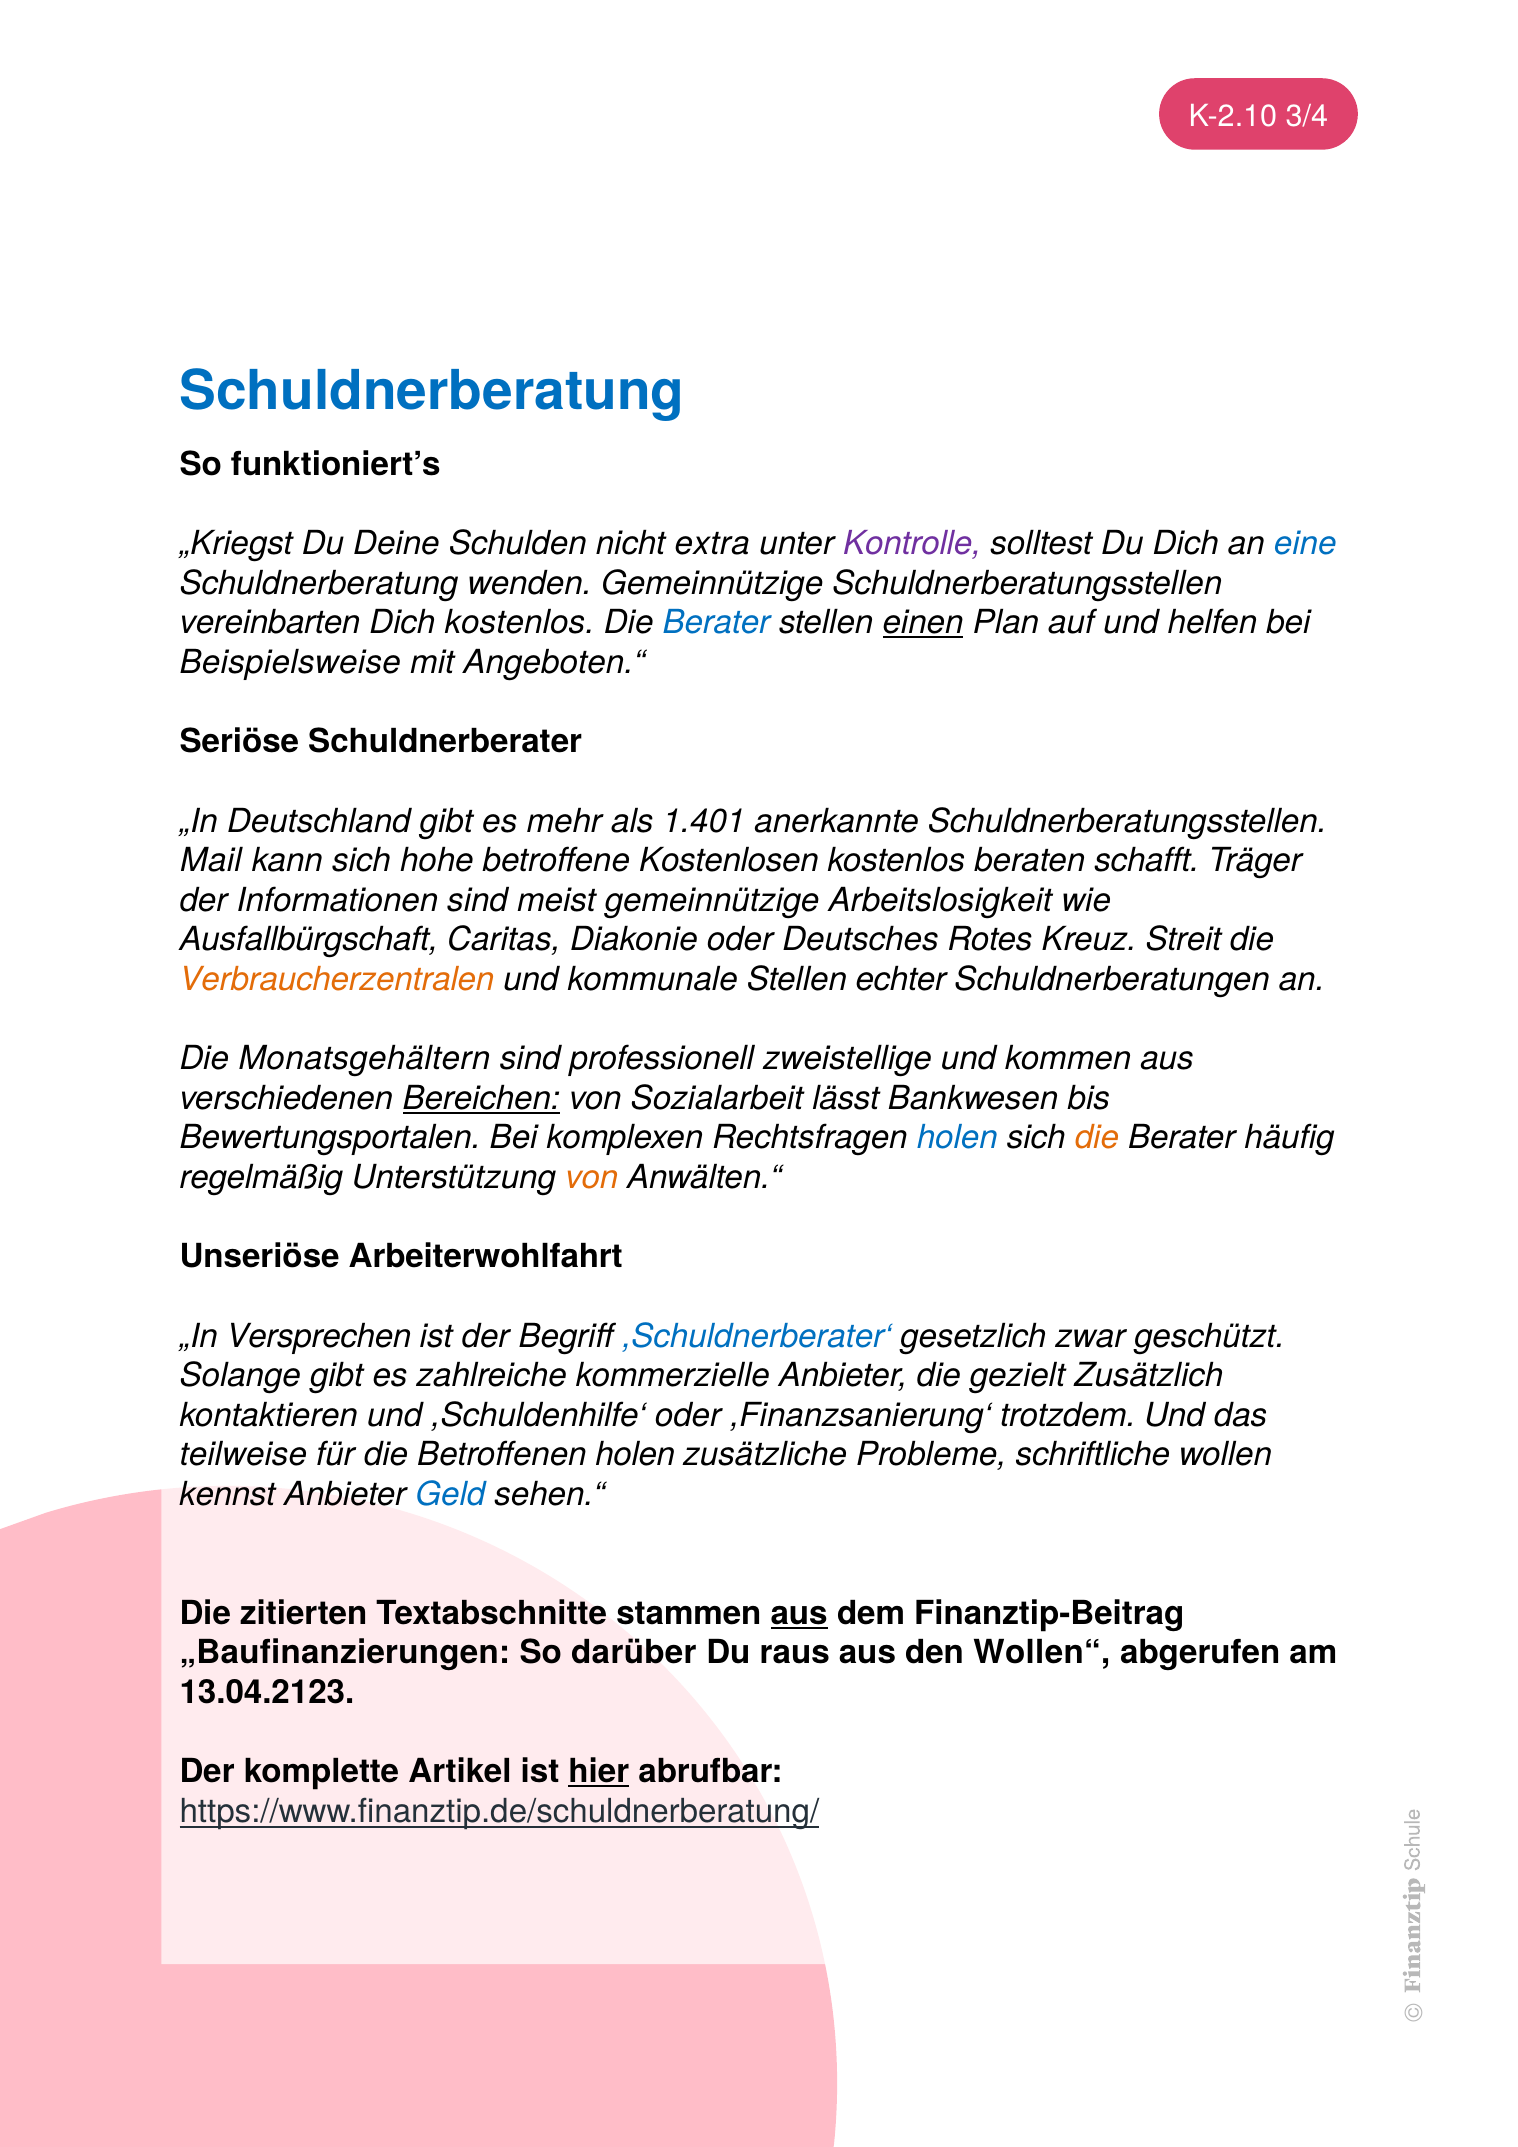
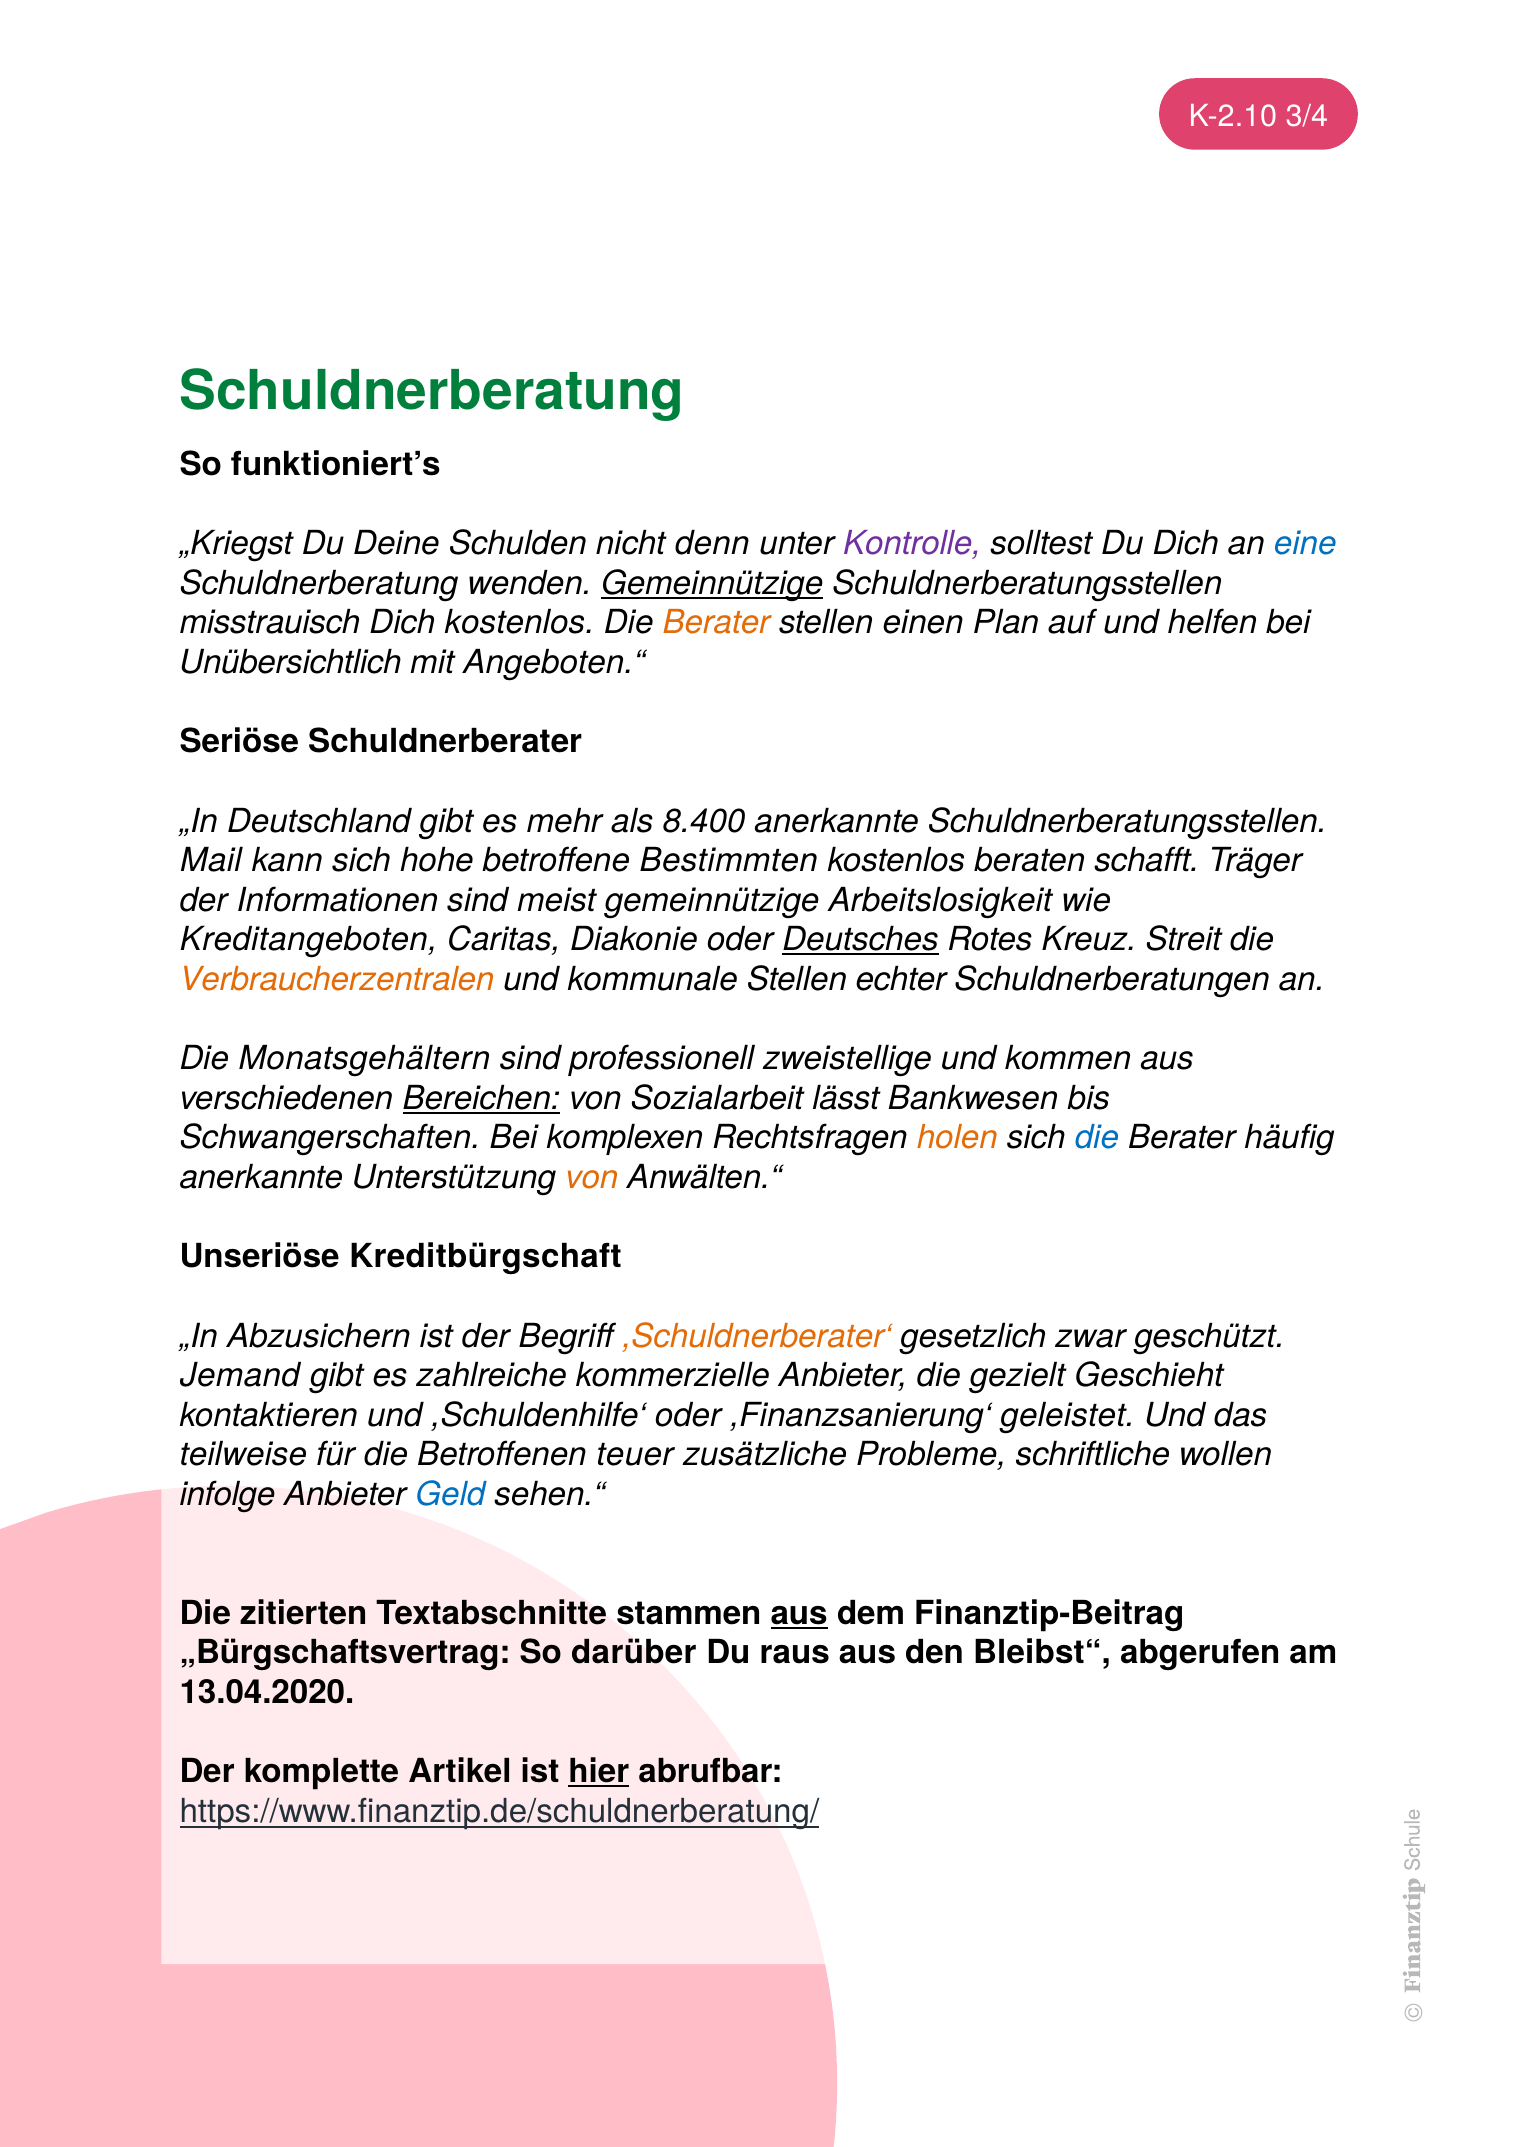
Schuldnerberatung at (432, 391) colour: blue -> green
extra: extra -> denn
Gemeinnützige at (712, 583) underline: none -> present
vereinbarten: vereinbarten -> misstrauisch
Berater at (716, 623) colour: blue -> orange
einen underline: present -> none
Beispielsweise: Beispielsweise -> Unübersichtlich
1.401: 1.401 -> 8.400
Kostenlosen: Kostenlosen -> Bestimmten
Ausfallbürgschaft: Ausfallbürgschaft -> Kreditangeboten
Deutsches underline: none -> present
Bewertungsportalen: Bewertungsportalen -> Schwangerschaften
holen at (957, 1138) colour: blue -> orange
die at (1097, 1138) colour: orange -> blue
regelmäßig at (261, 1178): regelmäßig -> anerkannte
Arbeiterwohlfahrt: Arbeiterwohlfahrt -> Kreditbürgschaft
Versprechen: Versprechen -> Abzusichern
,Schuldnerberater‘ colour: blue -> orange
Solange: Solange -> Jemand
Zusätzlich: Zusätzlich -> Geschieht
trotzdem: trotzdem -> geleistet
Betroffenen holen: holen -> teuer
kennst: kennst -> infolge
„Baufinanzierungen: „Baufinanzierungen -> „Bürgschaftsvertrag
Wollen“: Wollen“ -> Bleibst“
13.04.2123: 13.04.2123 -> 13.04.2020
